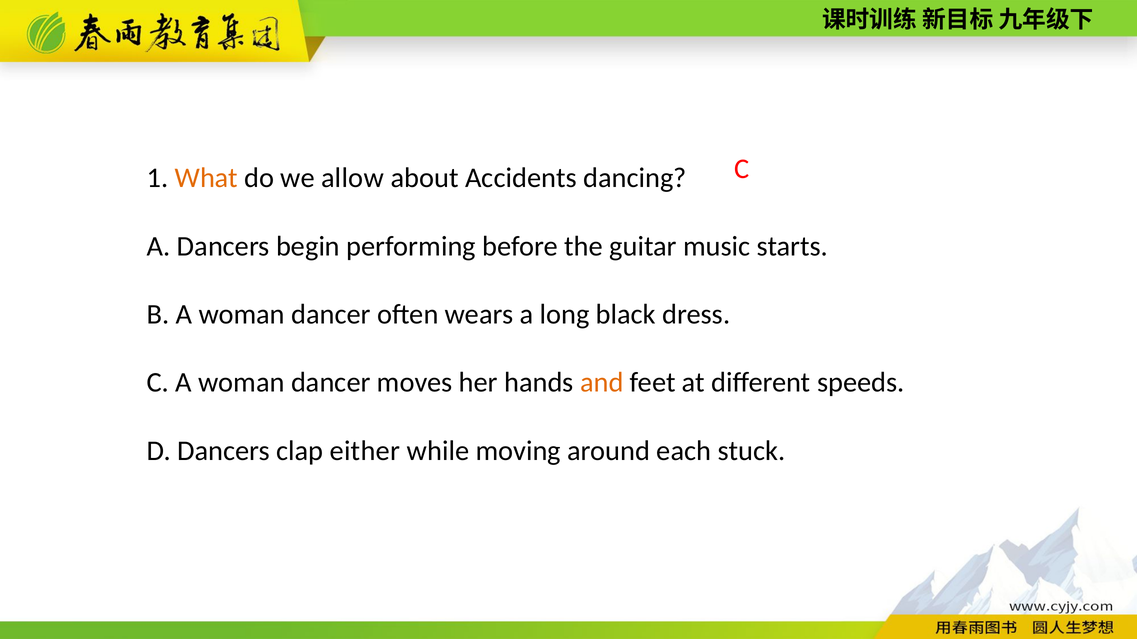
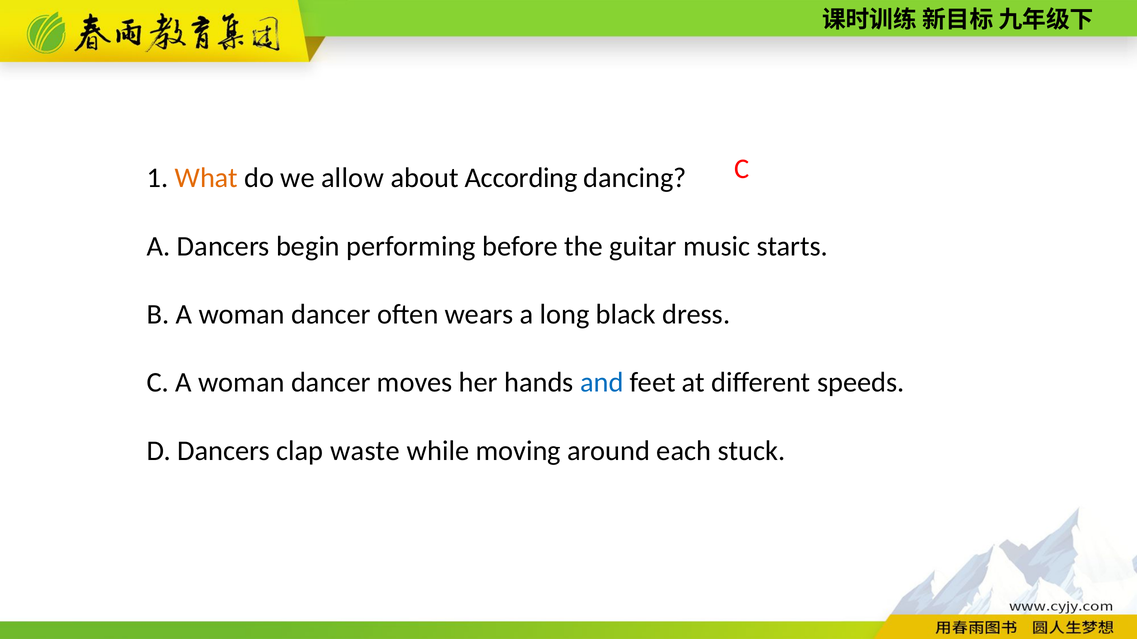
Accidents: Accidents -> According
and colour: orange -> blue
either: either -> waste
